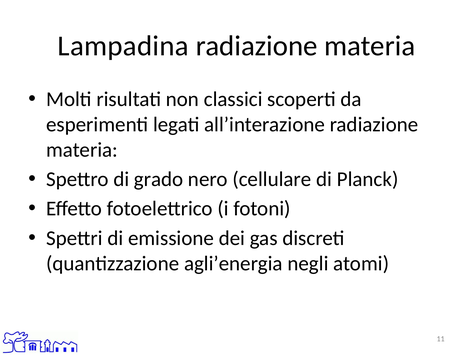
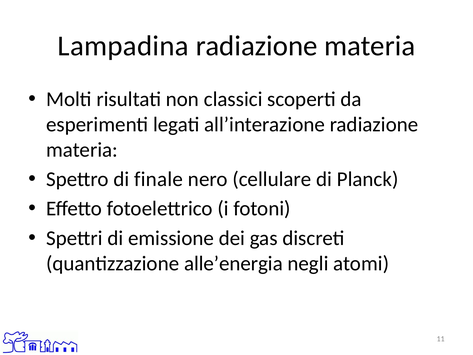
grado: grado -> finale
agli’energia: agli’energia -> alle’energia
